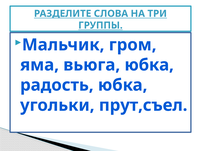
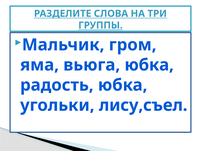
прут,съел: прут,съел -> лису,съел
